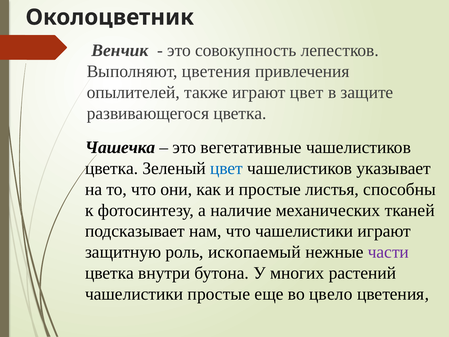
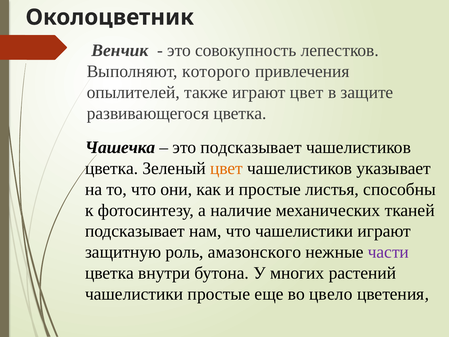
Выполняют цветения: цветения -> которого
это вегетативные: вегетативные -> подсказывает
цвет at (226, 168) colour: blue -> orange
ископаемый: ископаемый -> амазонского
